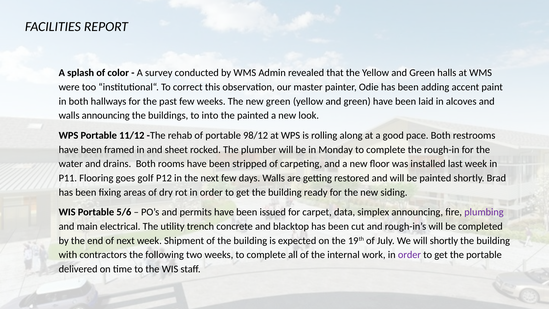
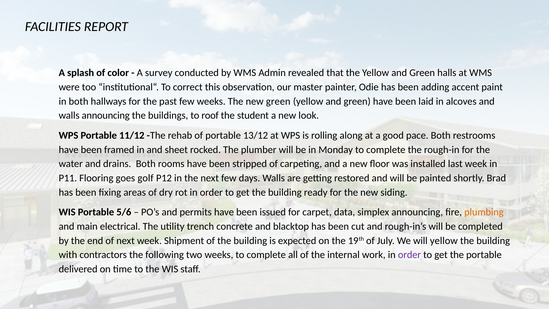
into: into -> roof
the painted: painted -> student
98/12: 98/12 -> 13/12
plumbing colour: purple -> orange
will shortly: shortly -> yellow
